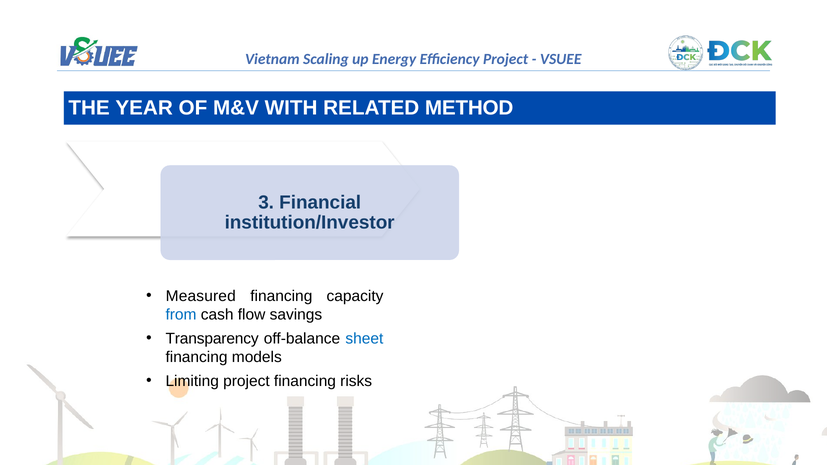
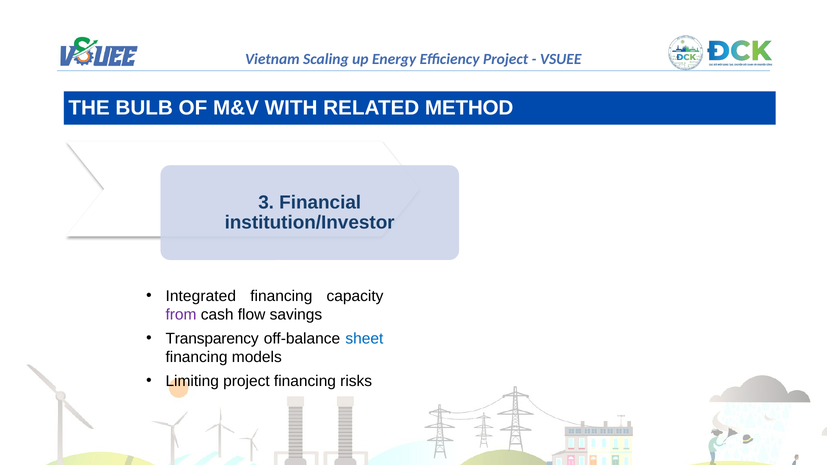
YEAR: YEAR -> BULB
Measured: Measured -> Integrated
from colour: blue -> purple
